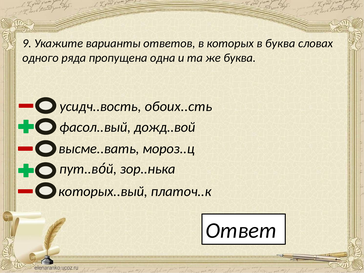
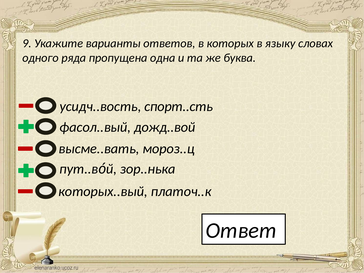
в буква: буква -> языку
обоих..сть: обоих..сть -> спорт..сть
